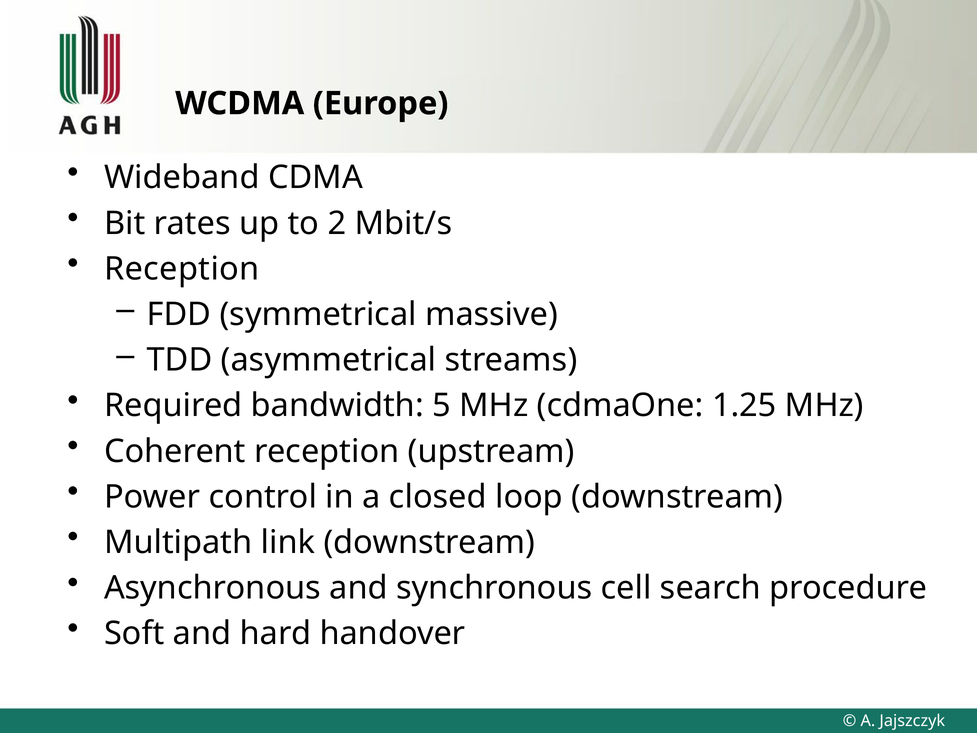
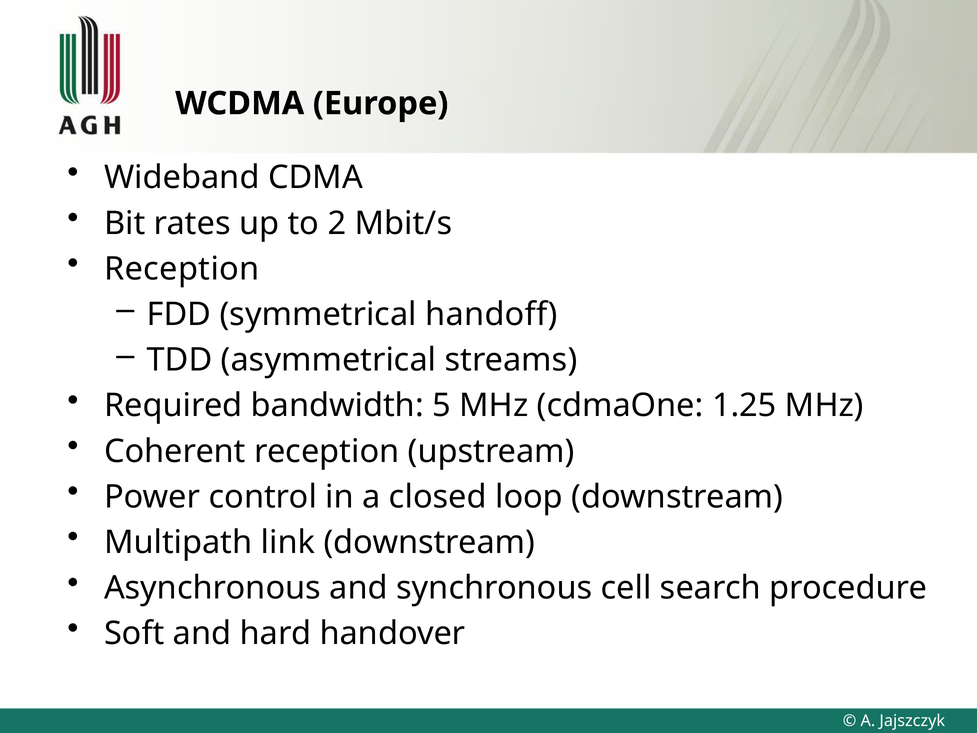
massive: massive -> handoff
